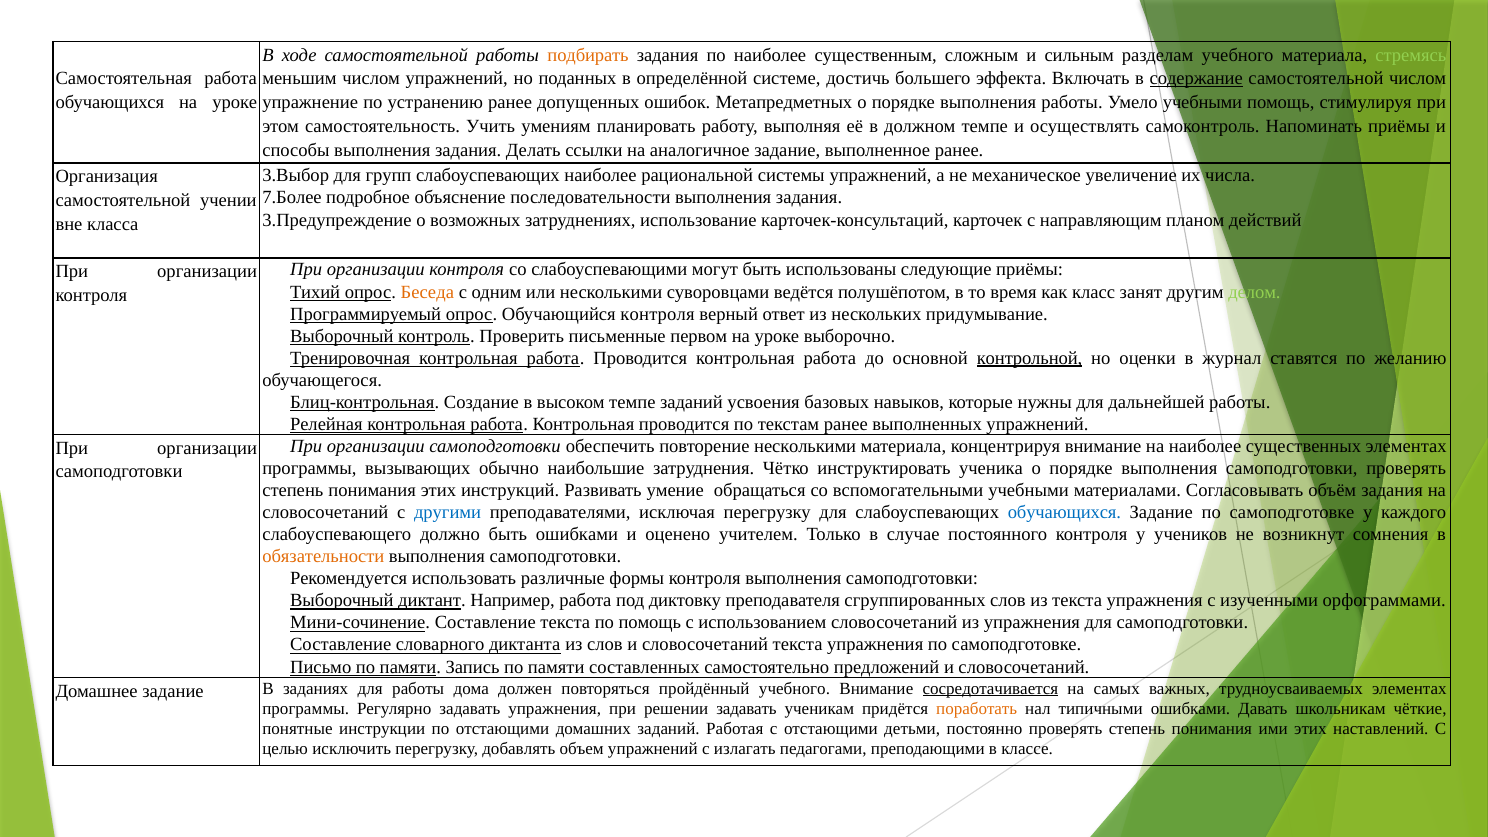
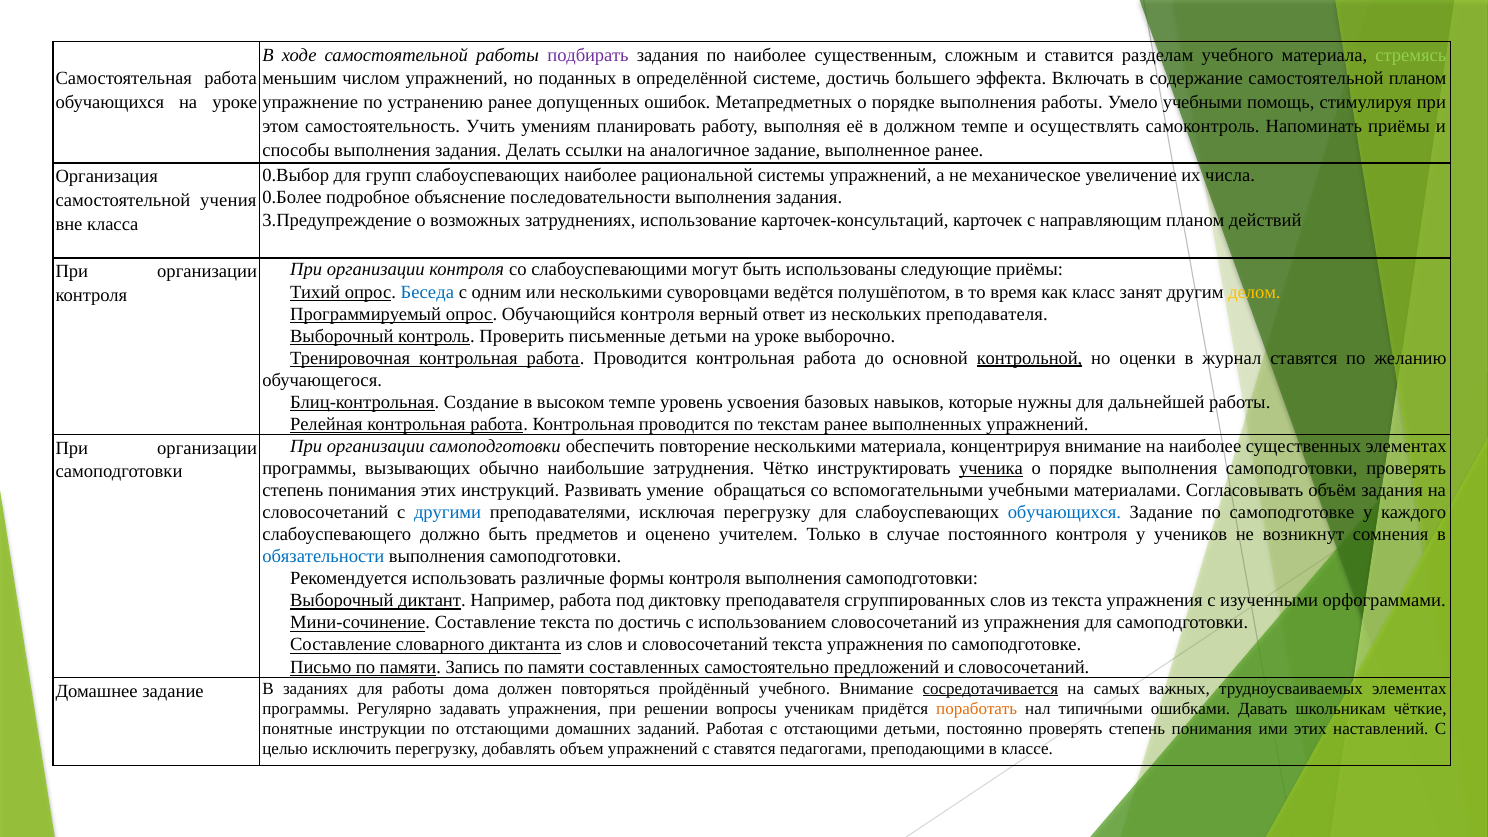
подбирать colour: orange -> purple
сильным: сильным -> ставится
содержание underline: present -> none
самостоятельной числом: числом -> планом
3.Выбор: 3.Выбор -> 0.Выбор
7.Более: 7.Более -> 0.Более
учении: учении -> учения
Беседа colour: orange -> blue
делом colour: light green -> yellow
нескольких придумывание: придумывание -> преподавателя
письменные первом: первом -> детьми
темпе заданий: заданий -> уровень
ученика underline: none -> present
быть ошибками: ошибками -> предметов
обязательности colour: orange -> blue
по помощь: помощь -> достичь
решении задавать: задавать -> вопросы
с излагать: излагать -> ставятся
